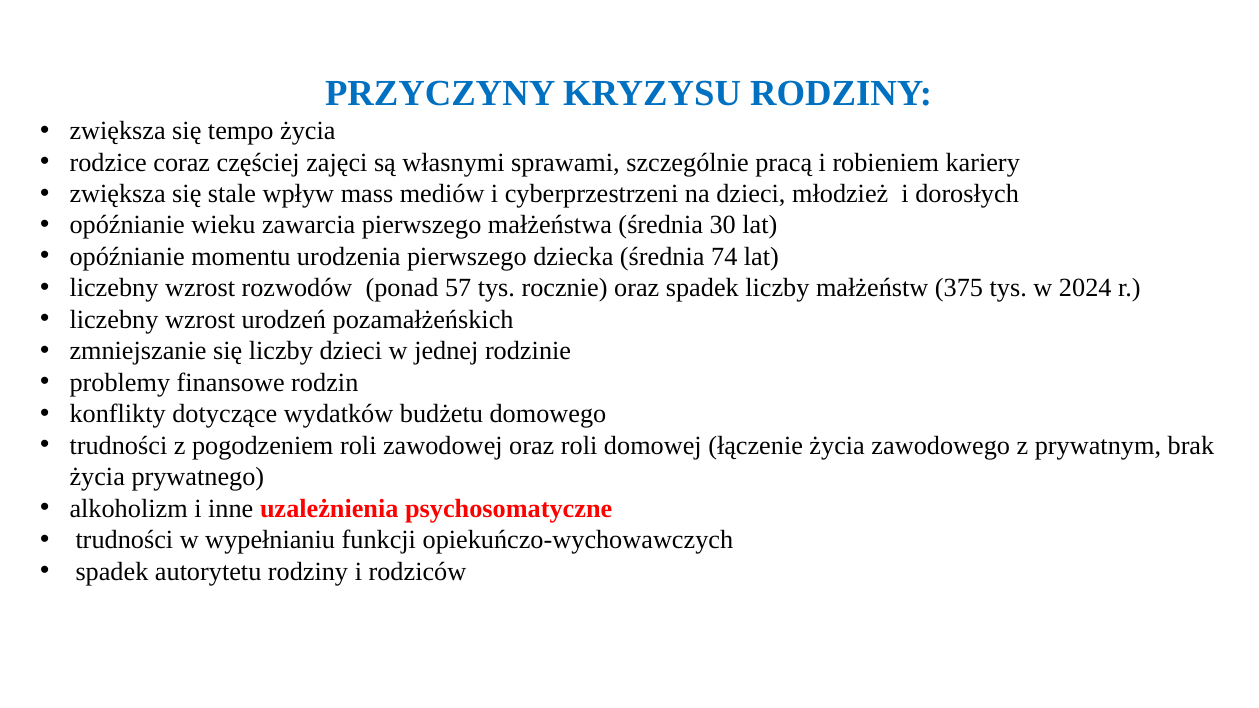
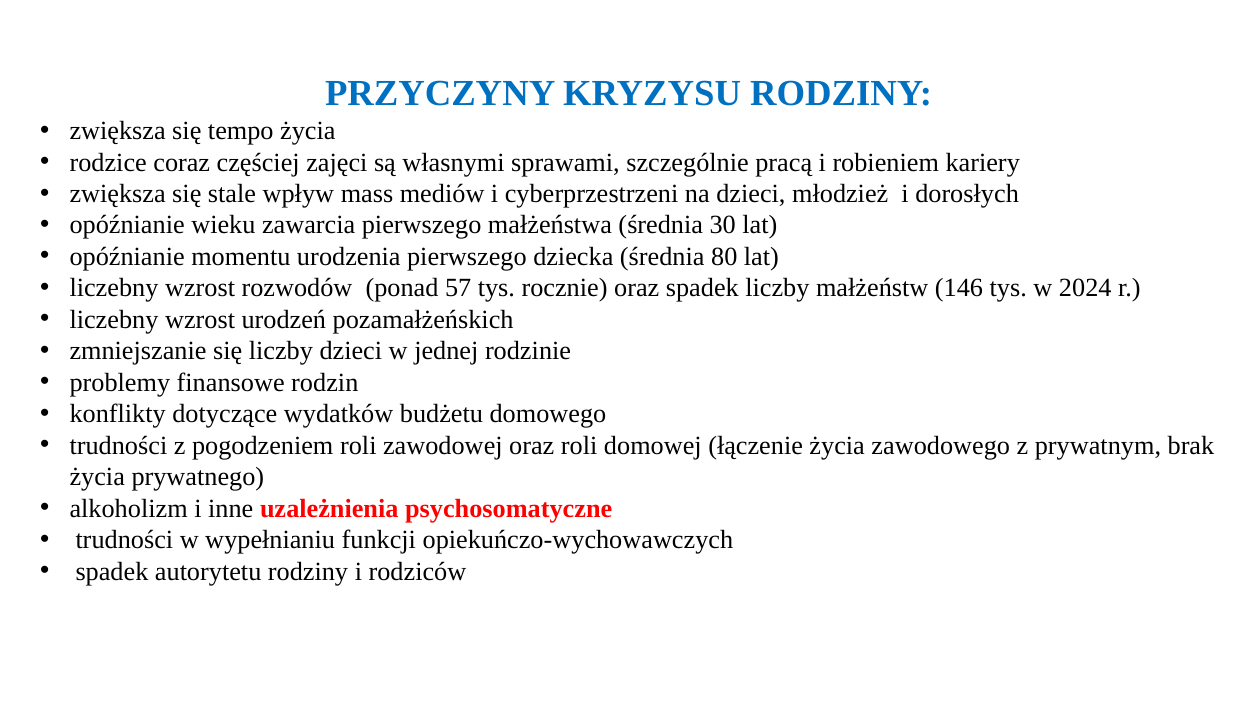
74: 74 -> 80
375: 375 -> 146
